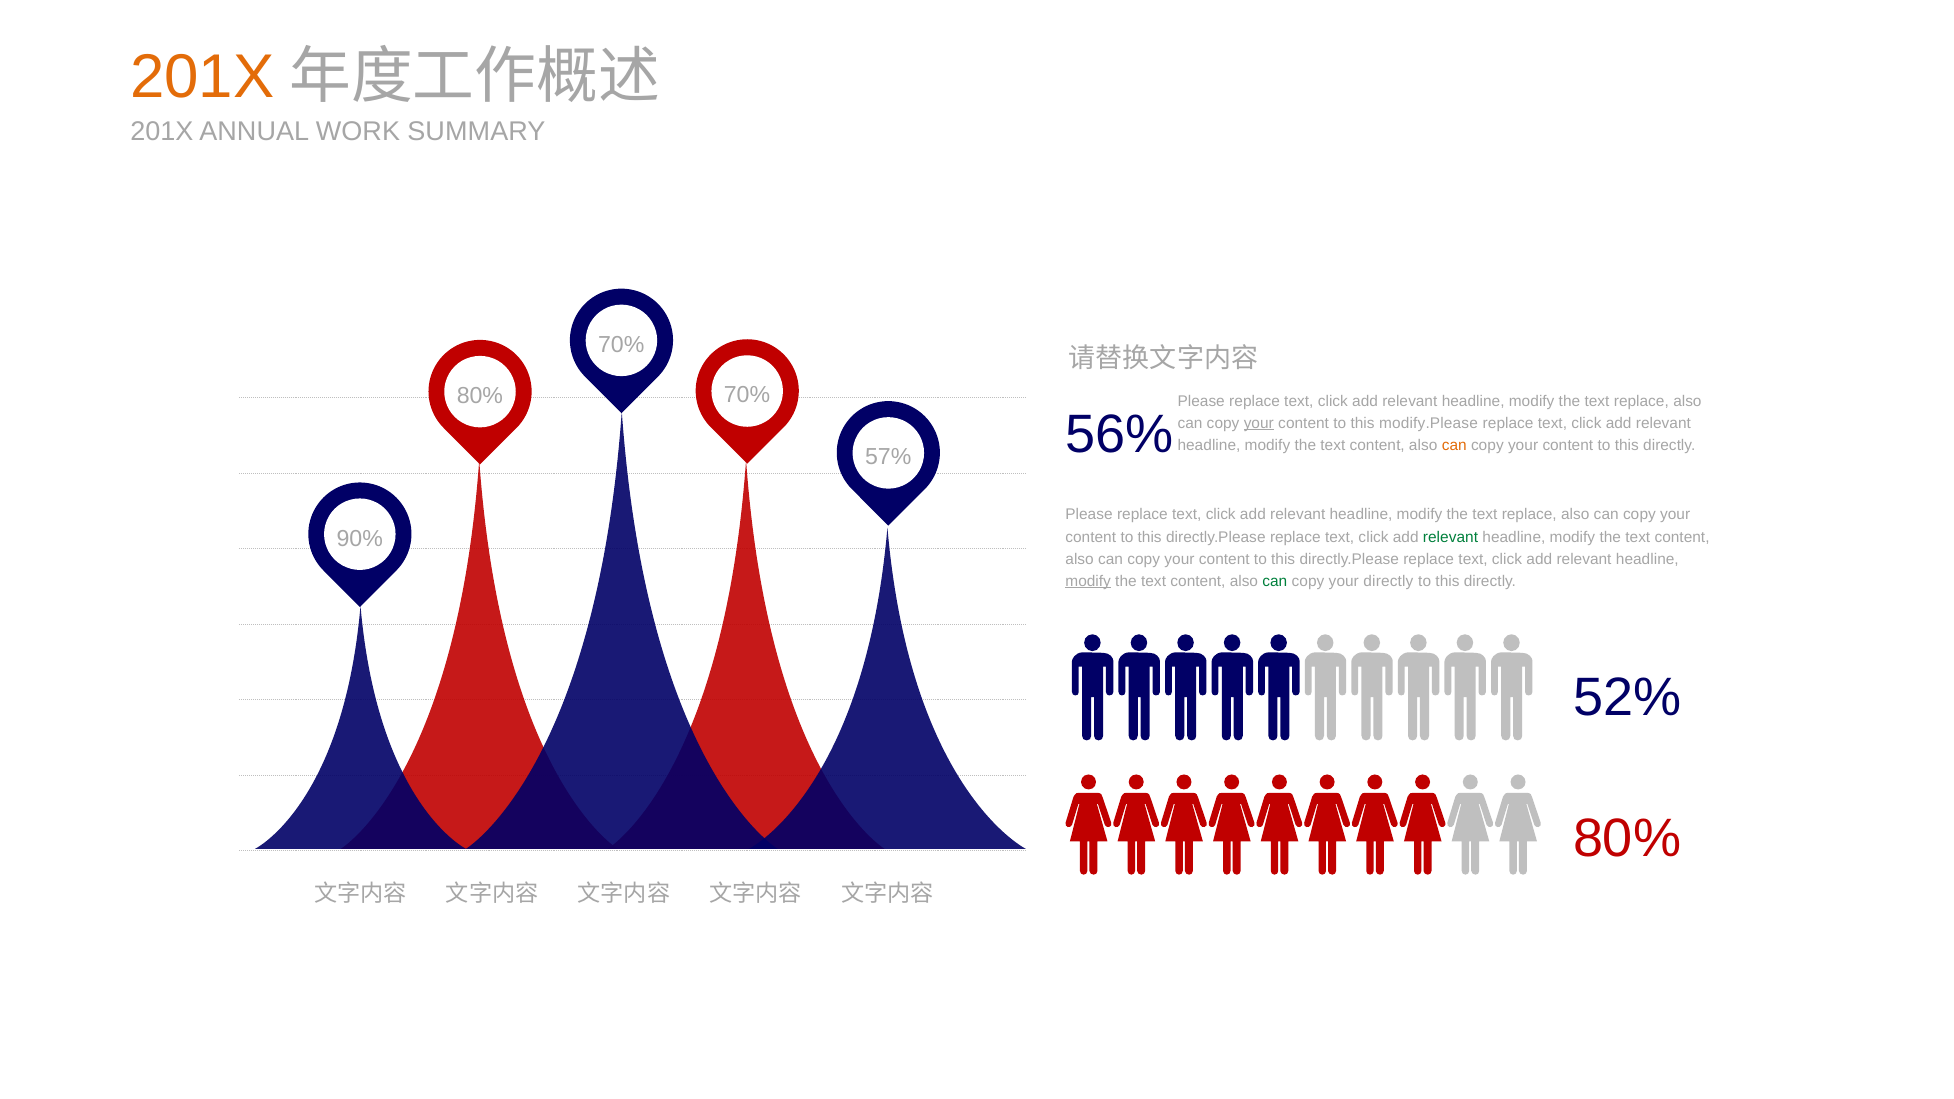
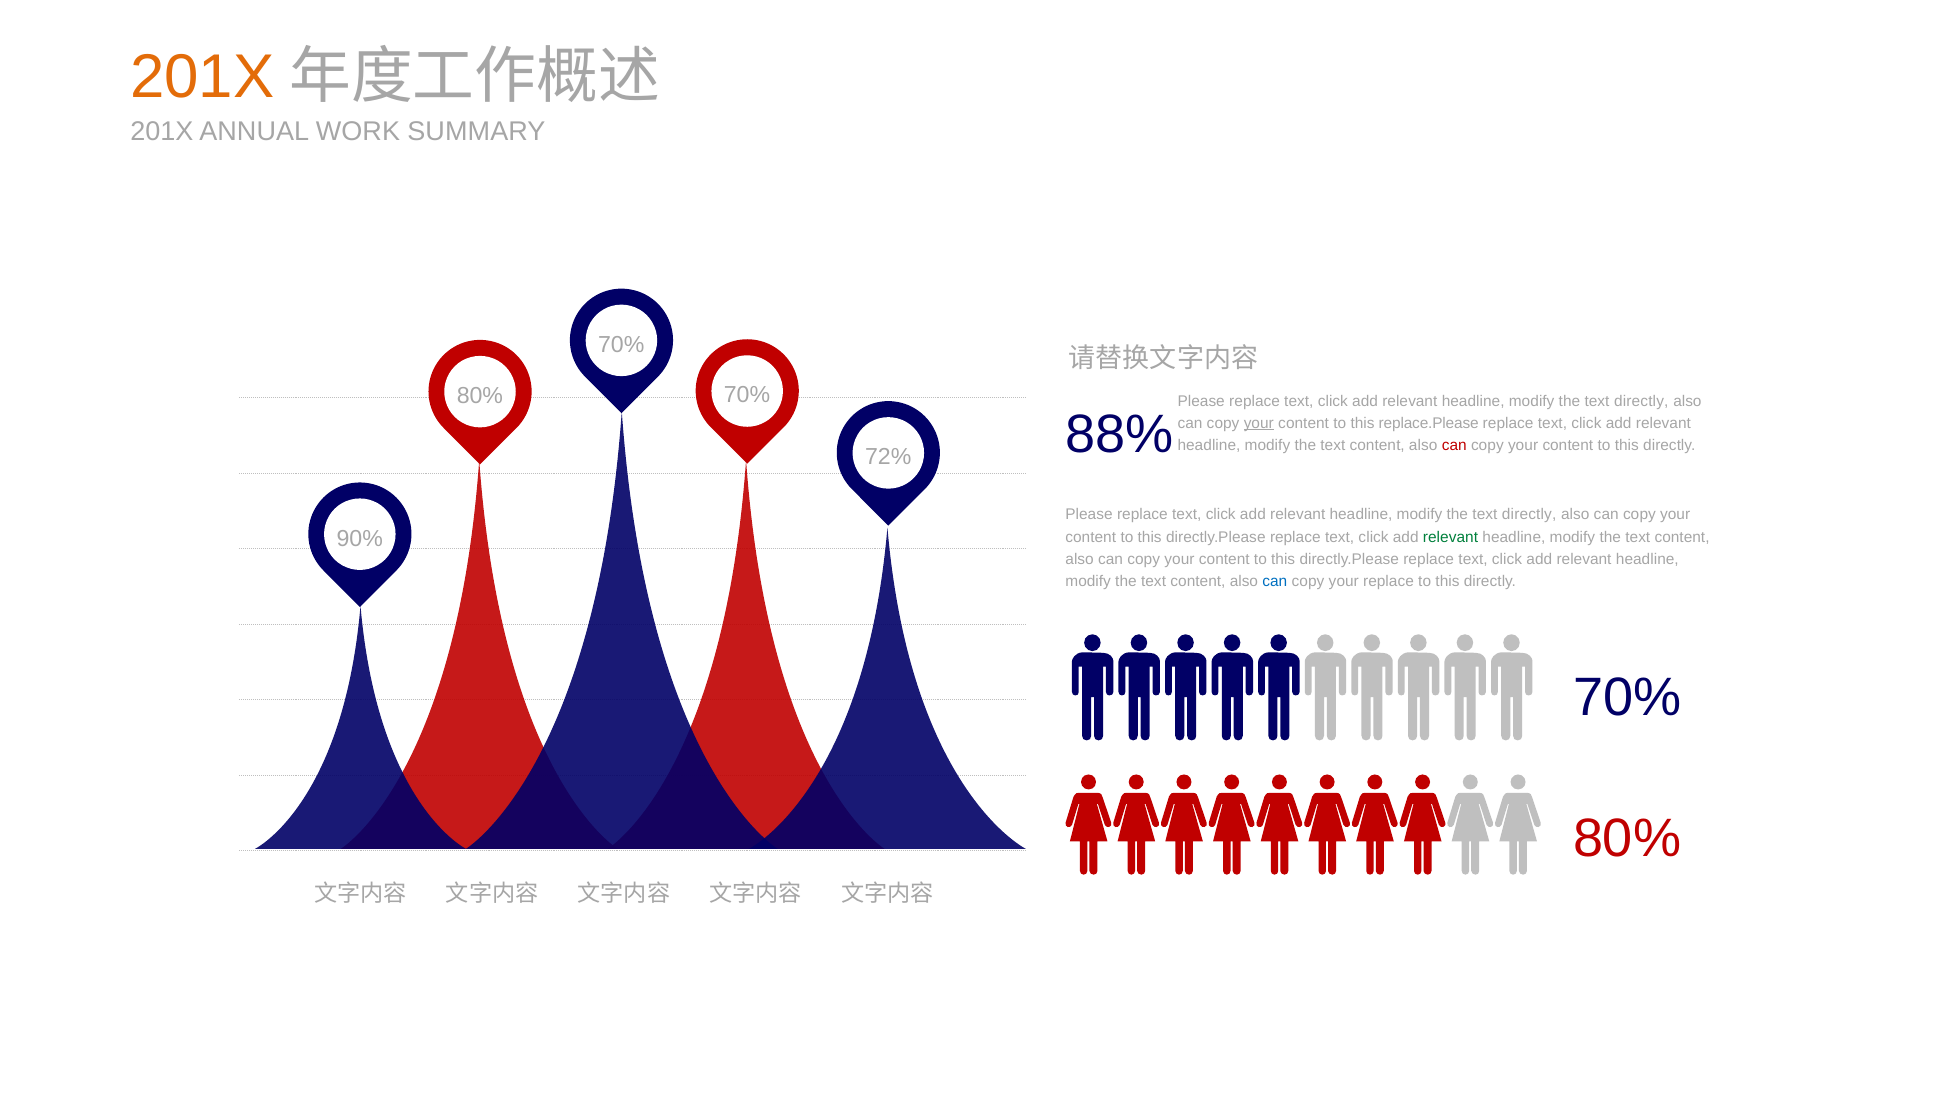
replace at (1641, 401): replace -> directly
56%: 56% -> 88%
modify.Please: modify.Please -> replace.Please
can at (1454, 445) colour: orange -> red
57%: 57% -> 72%
replace at (1529, 515): replace -> directly
modify at (1088, 581) underline: present -> none
can at (1275, 581) colour: green -> blue
your directly: directly -> replace
52% at (1627, 698): 52% -> 70%
